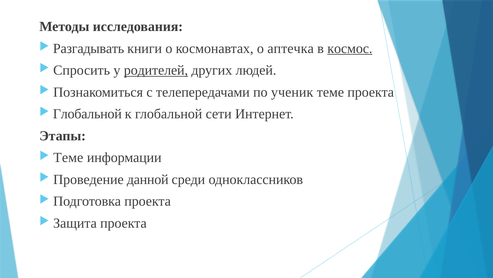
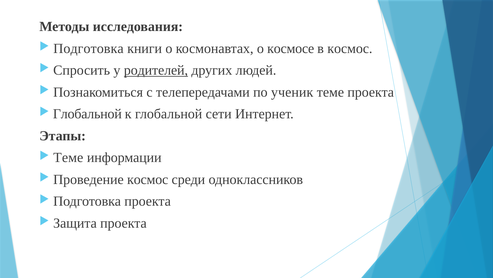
Разгадывать at (89, 48): Разгадывать -> Подготовка
аптечка: аптечка -> космосе
космос at (350, 48) underline: present -> none
Проведение данной: данной -> космос
